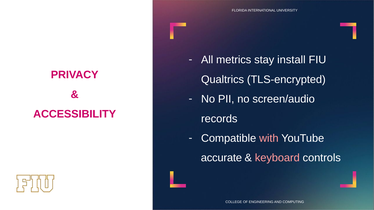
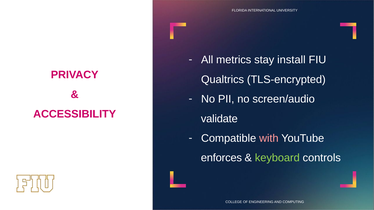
records: records -> validate
accurate: accurate -> enforces
keyboard colour: pink -> light green
